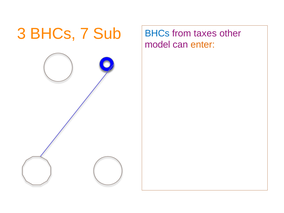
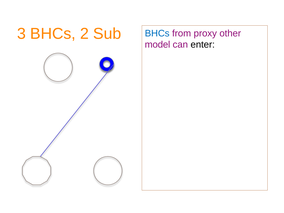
7: 7 -> 2
taxes: taxes -> proxy
enter colour: orange -> black
